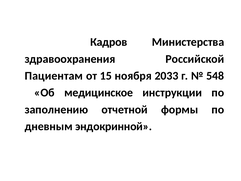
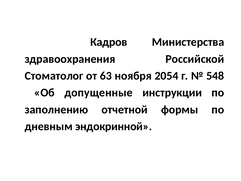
Пациентам: Пациентам -> Стоматолог
15: 15 -> 63
2033: 2033 -> 2054
медицинское: медицинское -> допущенные
